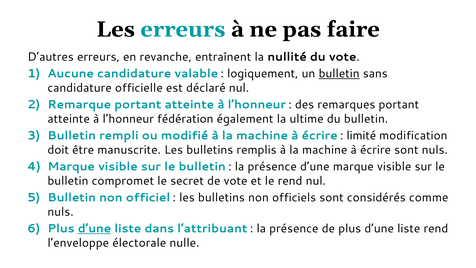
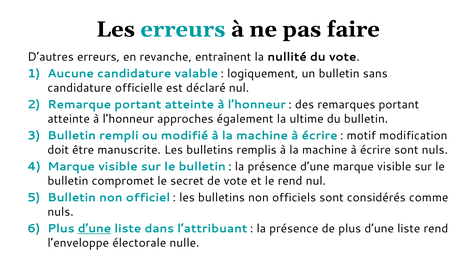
bulletin at (339, 74) underline: present -> none
fédération: fédération -> approches
limité: limité -> motif
